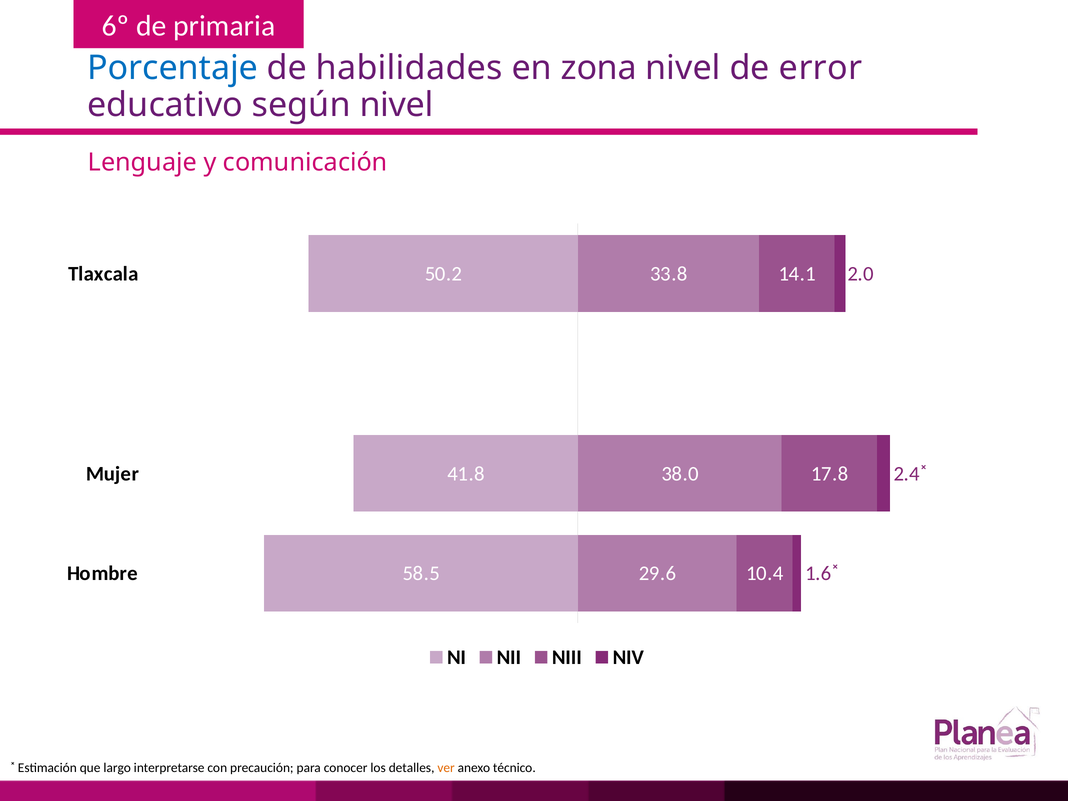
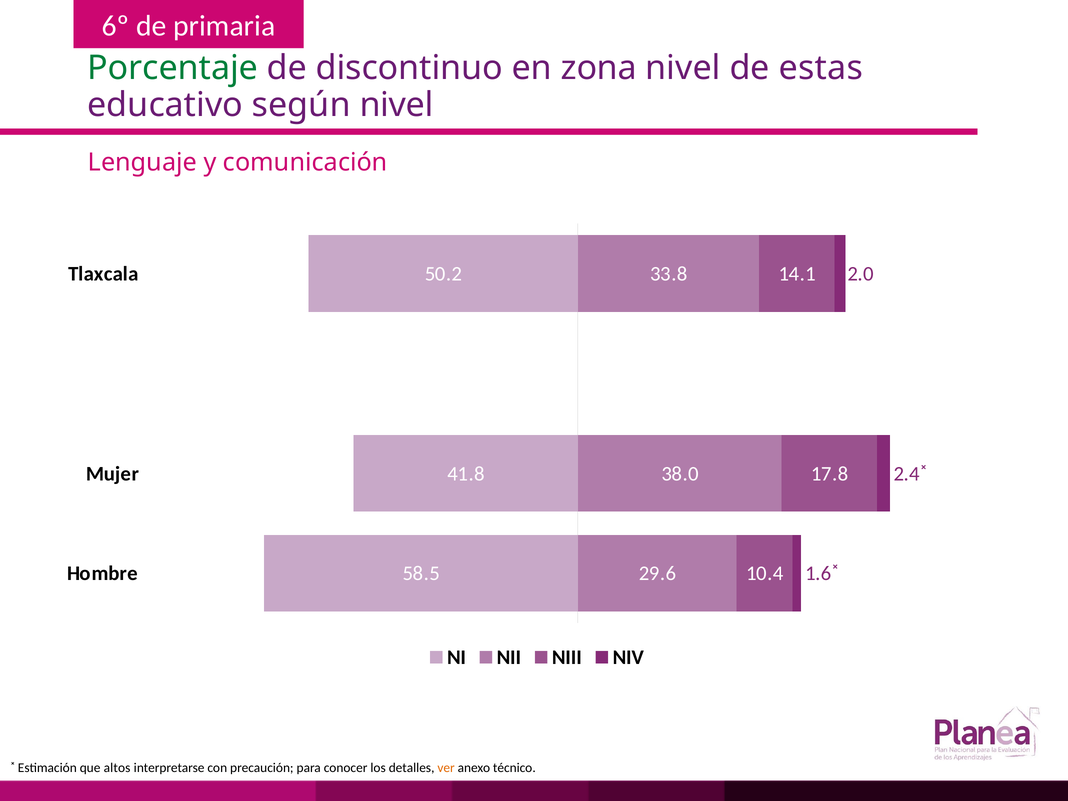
Porcentaje colour: blue -> green
habilidades: habilidades -> discontinuo
error: error -> estas
largo: largo -> altos
